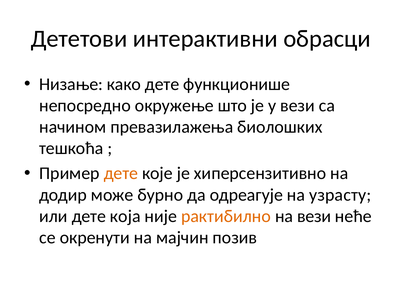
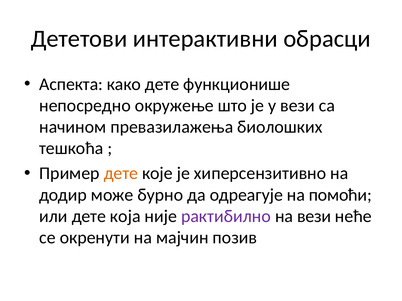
Низање: Низање -> Аспекта
узрасту: узрасту -> помоћи
рактибилно colour: orange -> purple
